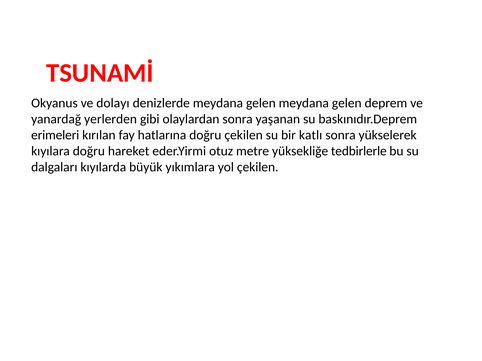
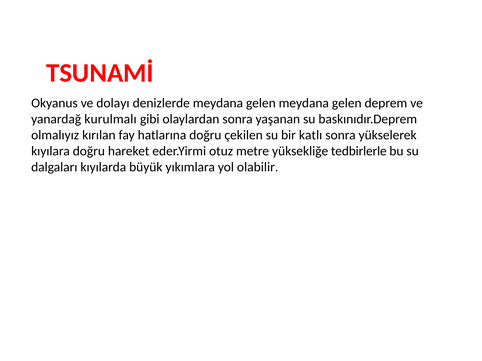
yerlerden: yerlerden -> kurulmalı
erimeleri: erimeleri -> olmalıyız
yol çekilen: çekilen -> olabilir
